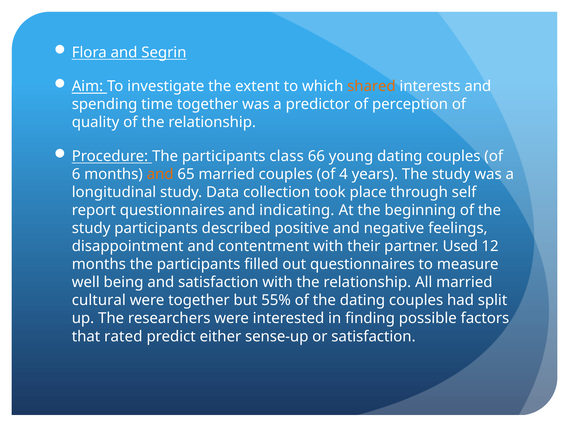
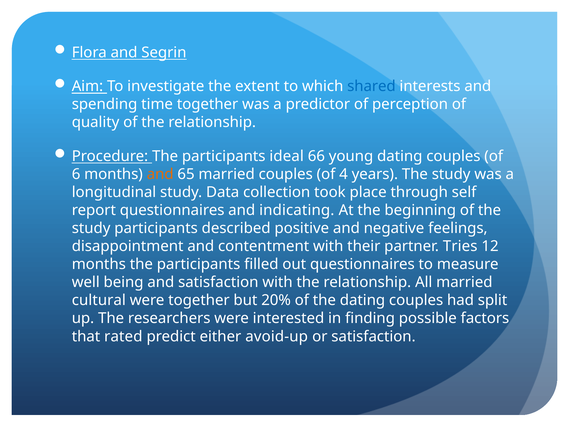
shared colour: orange -> blue
class: class -> ideal
Used: Used -> Tries
55%: 55% -> 20%
sense-up: sense-up -> avoid-up
